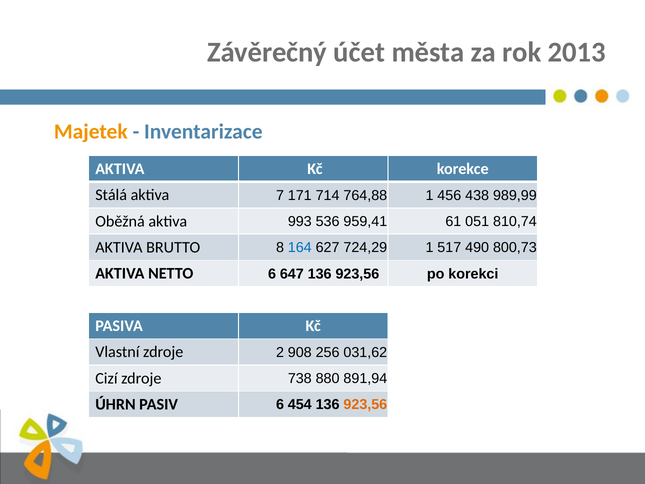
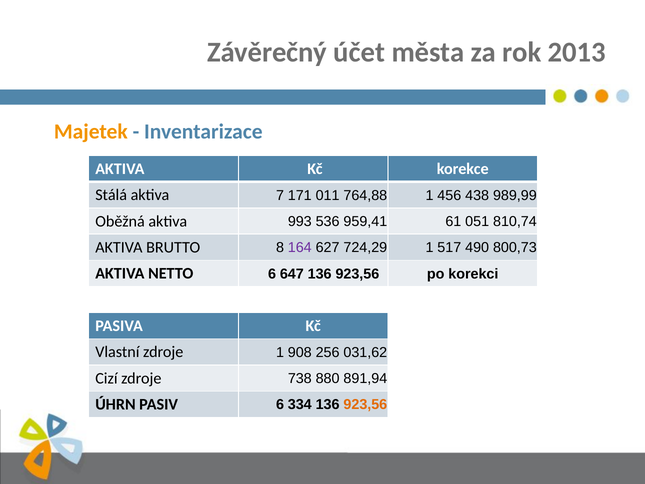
714: 714 -> 011
164 colour: blue -> purple
zdroje 2: 2 -> 1
454: 454 -> 334
